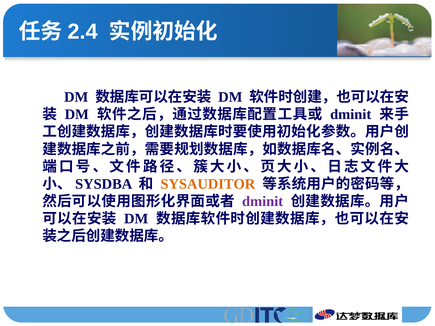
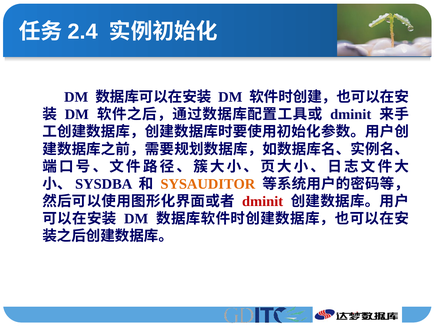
dminit at (263, 202) colour: purple -> red
